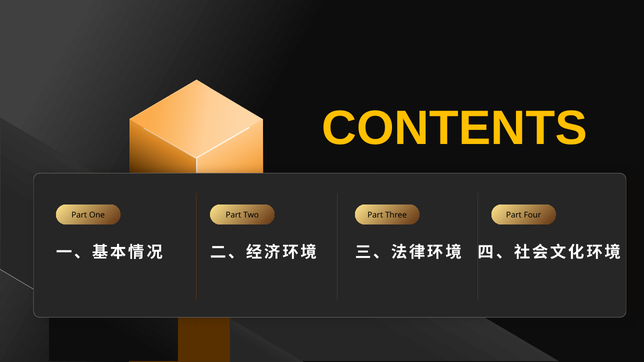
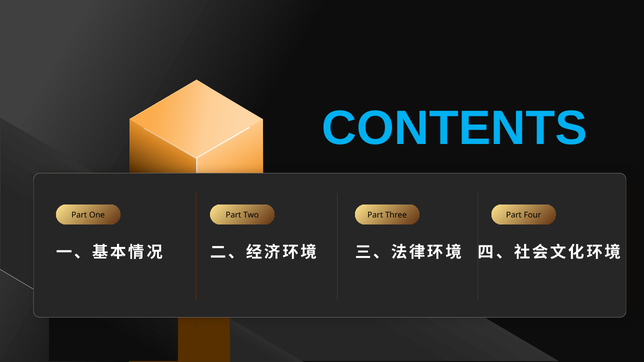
CONTENTS colour: yellow -> light blue
